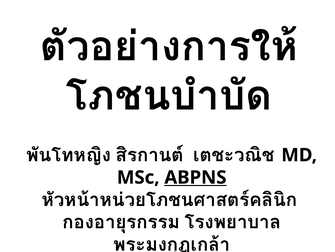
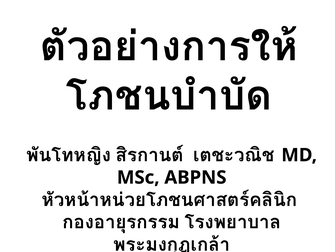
ABPNS underline: present -> none
